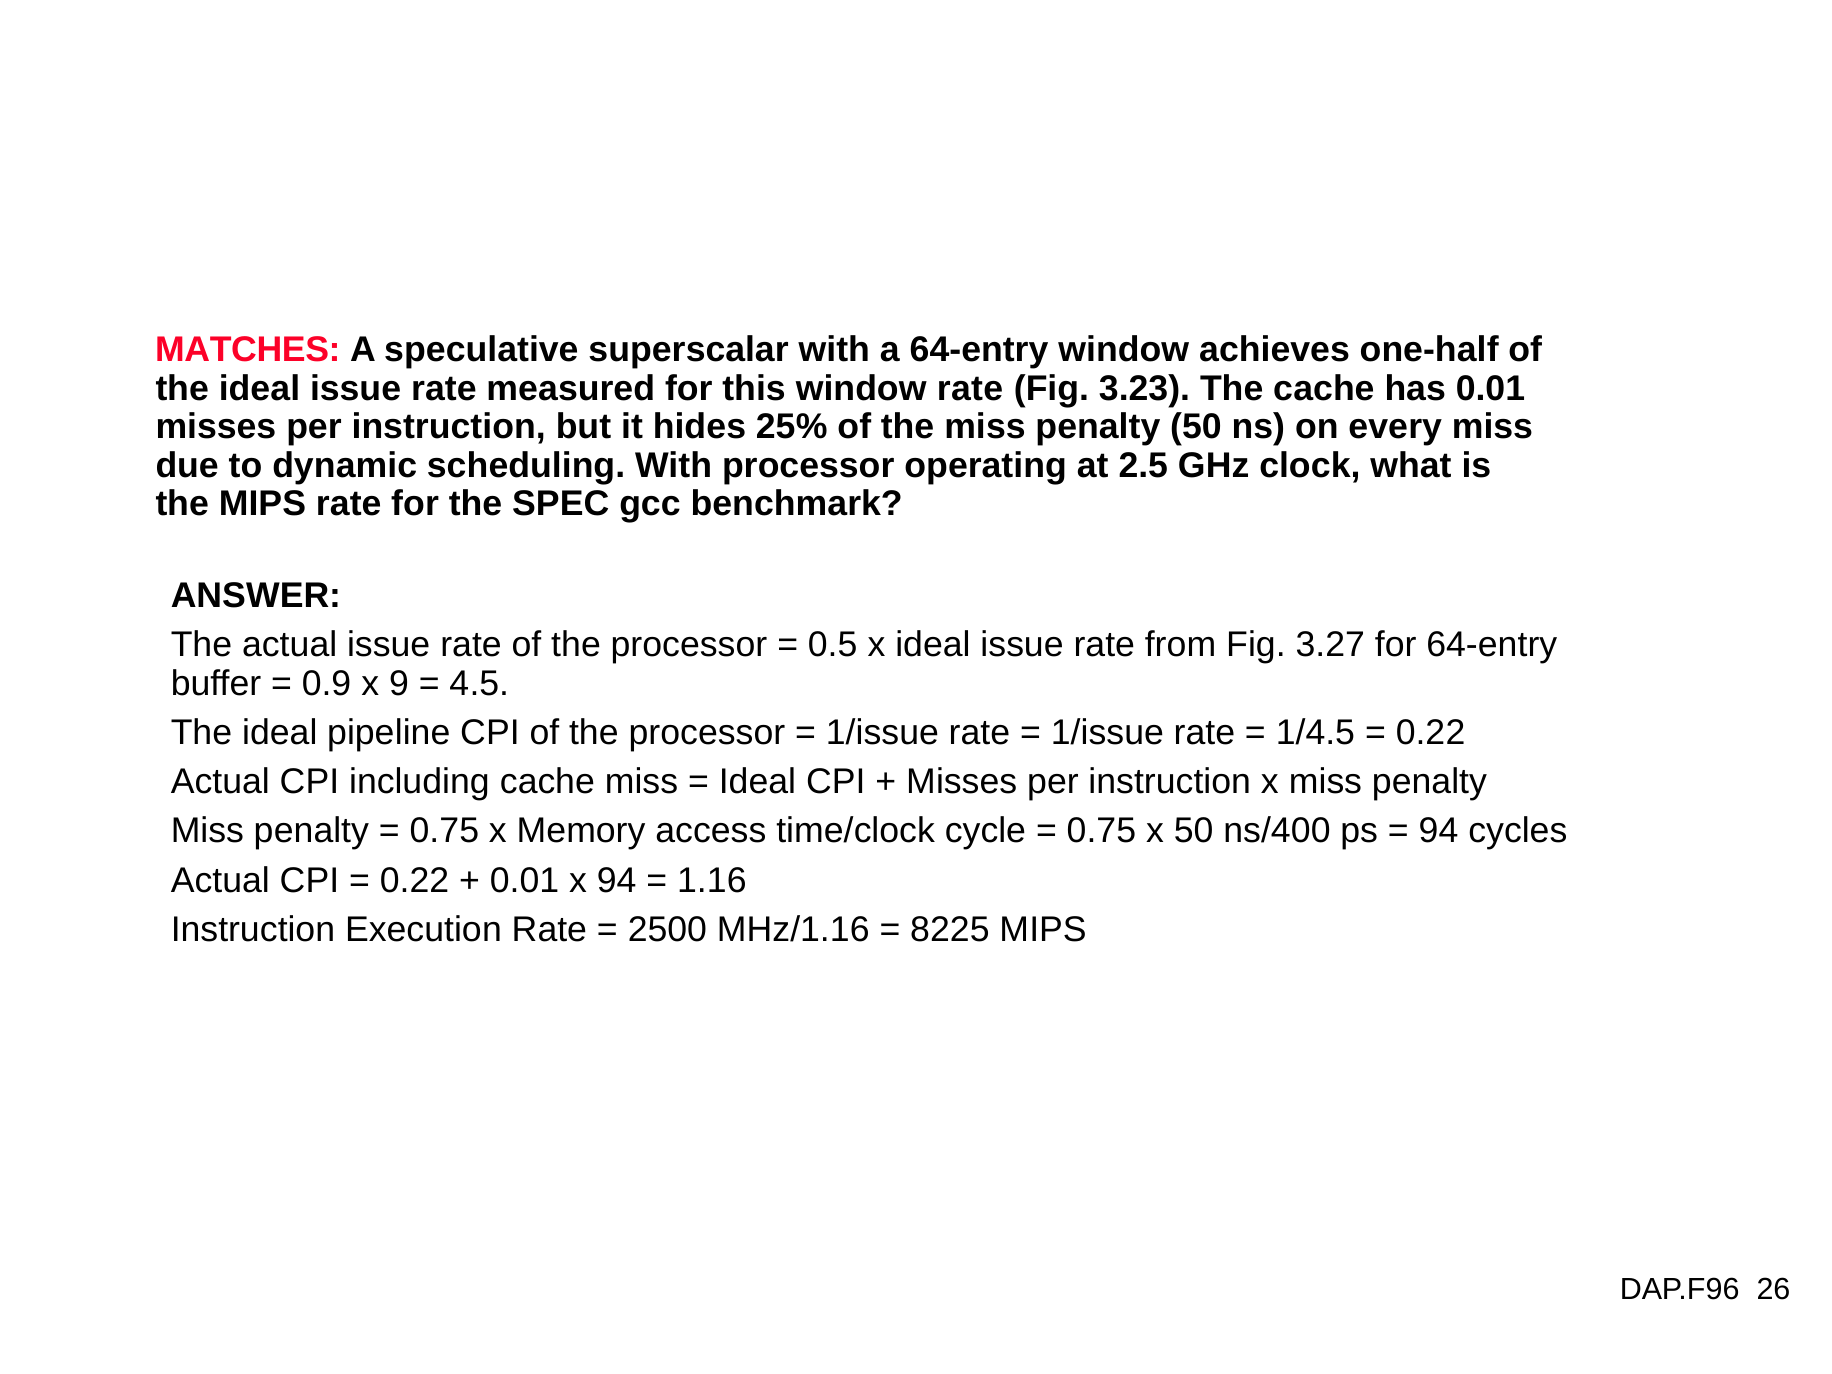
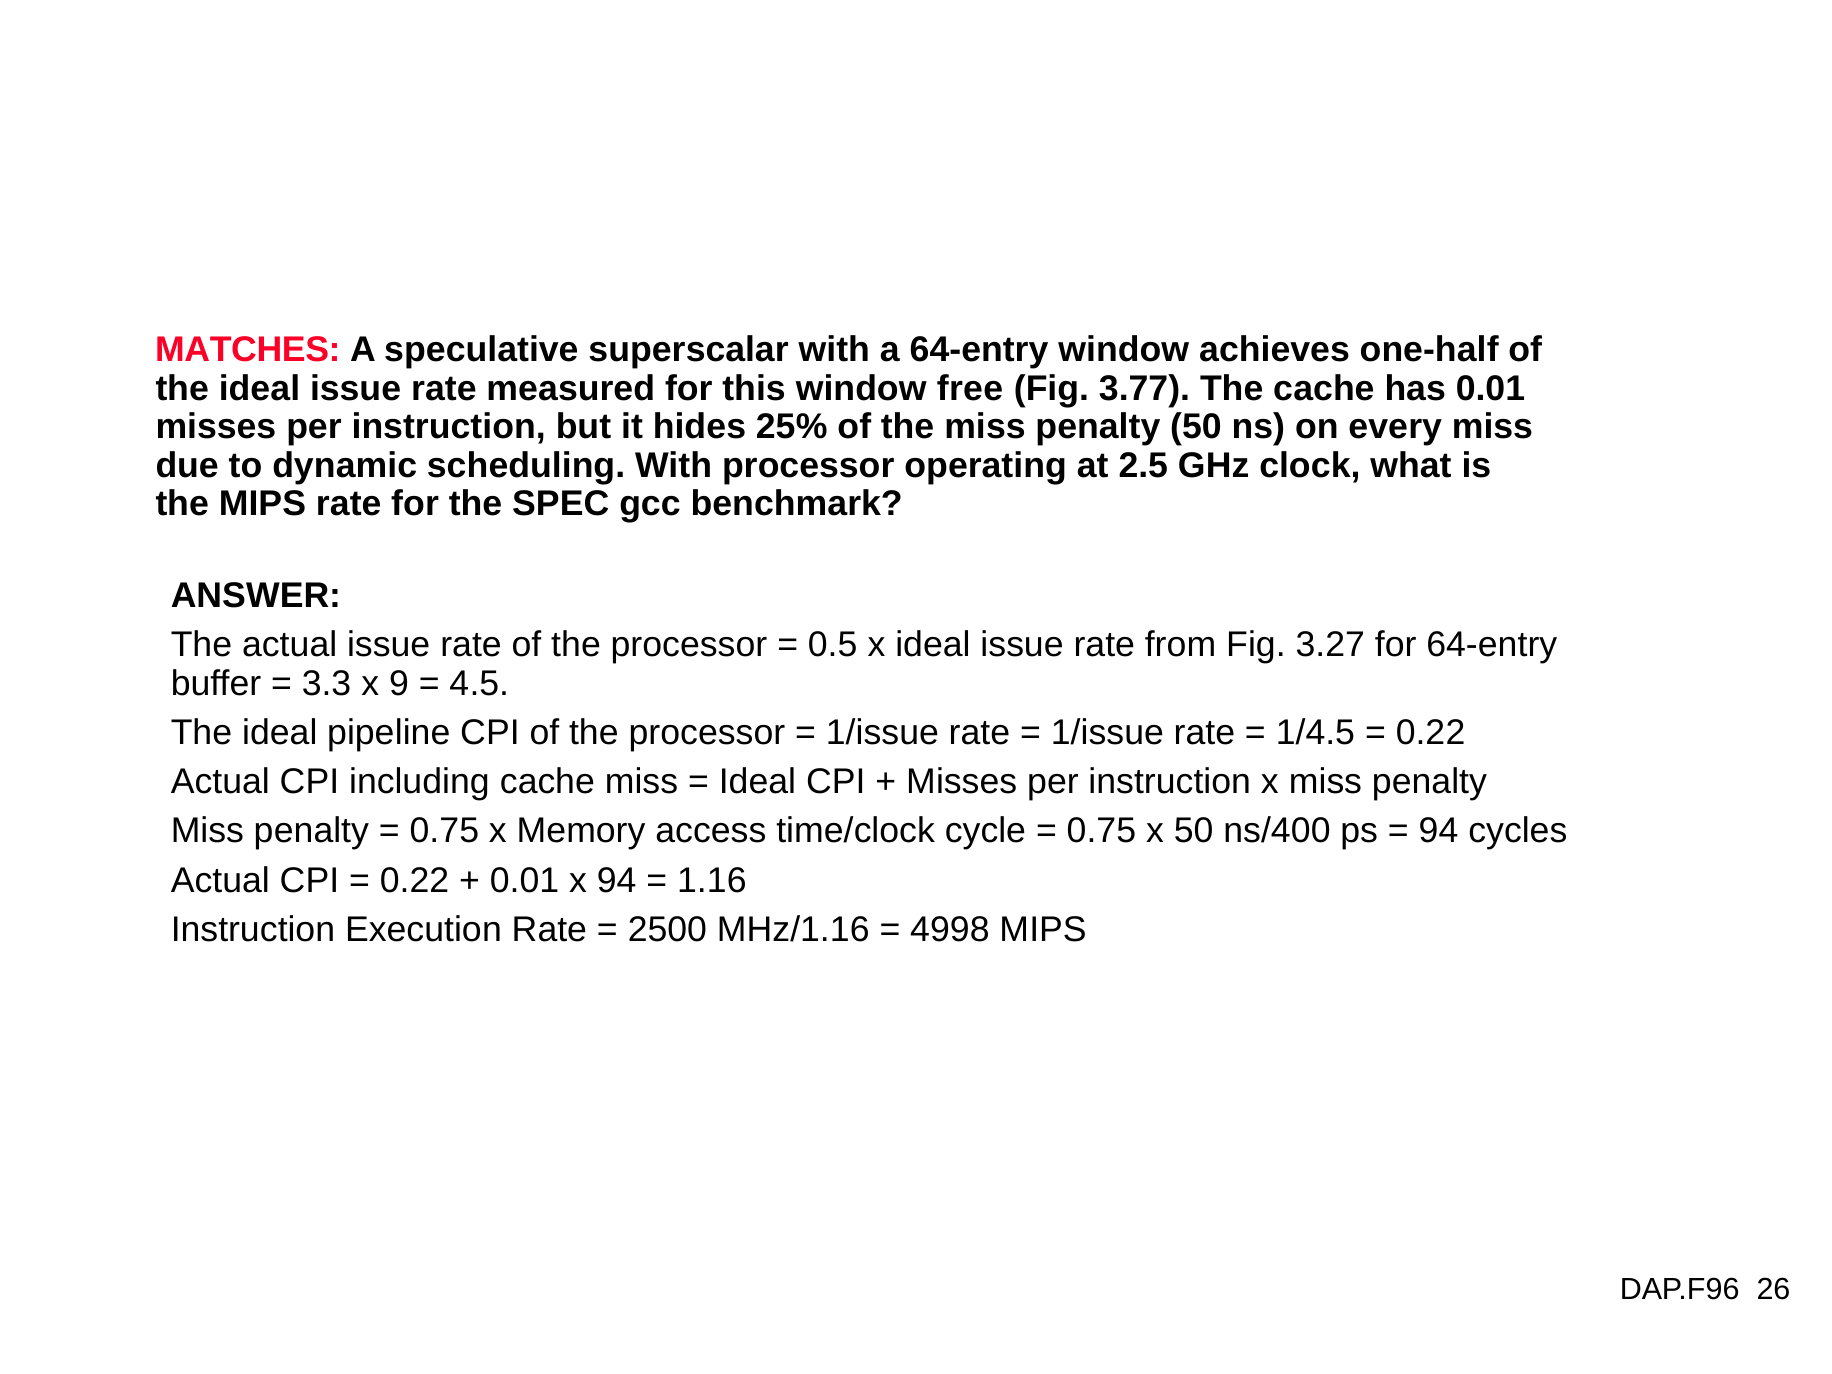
window rate: rate -> free
3.23: 3.23 -> 3.77
0.9: 0.9 -> 3.3
8225: 8225 -> 4998
